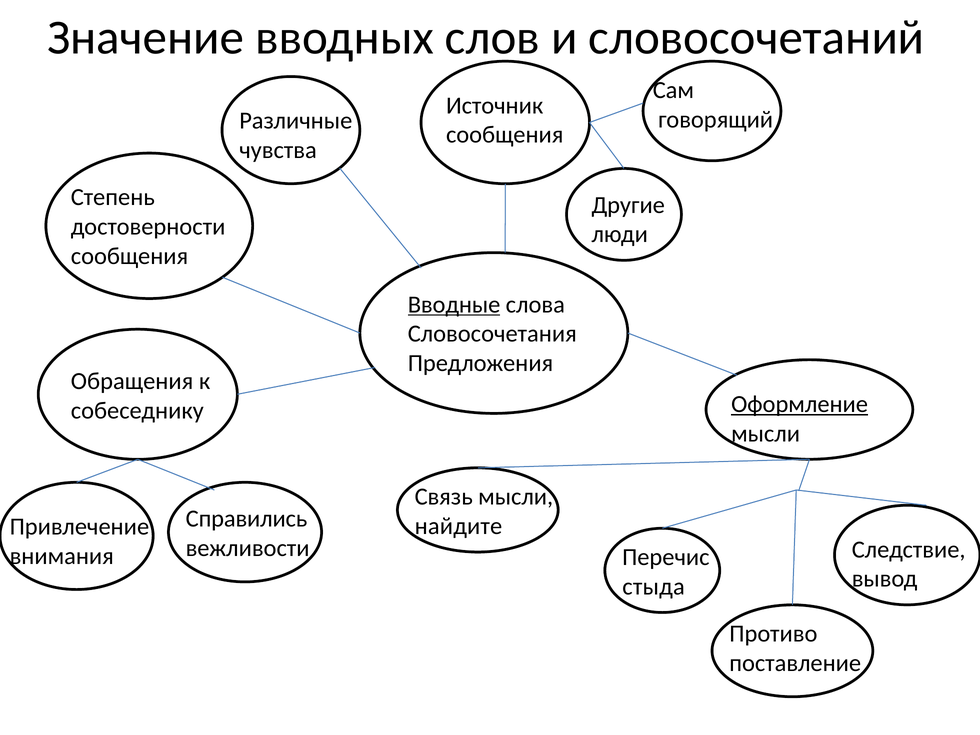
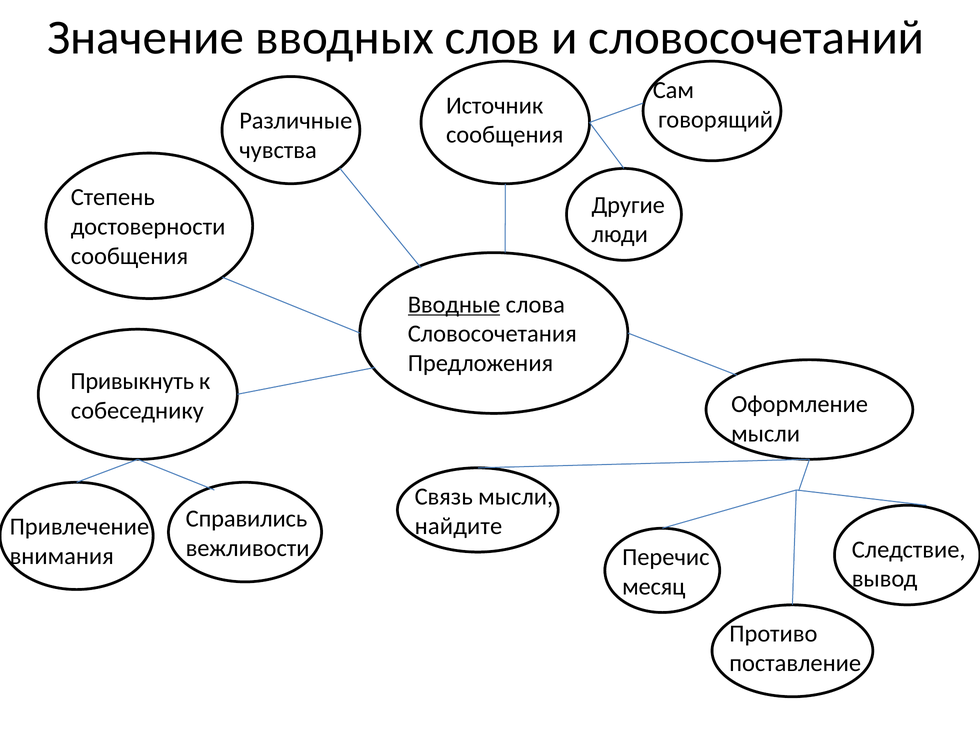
Обращения: Обращения -> Привыкнуть
Оформление underline: present -> none
стыда: стыда -> месяц
